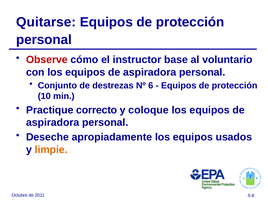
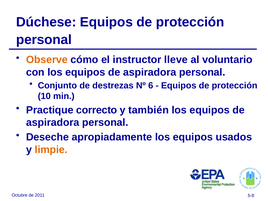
Quitarse: Quitarse -> Dúchese
Observe colour: red -> orange
base: base -> lleve
coloque: coloque -> también
